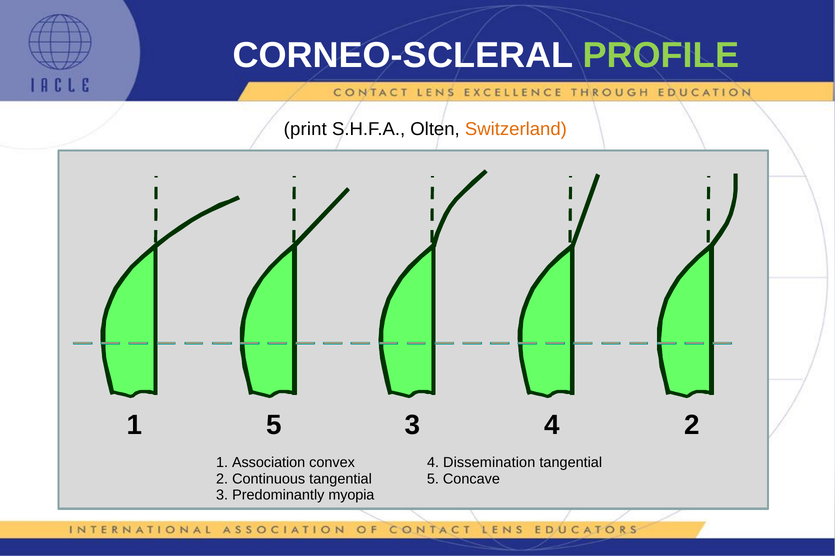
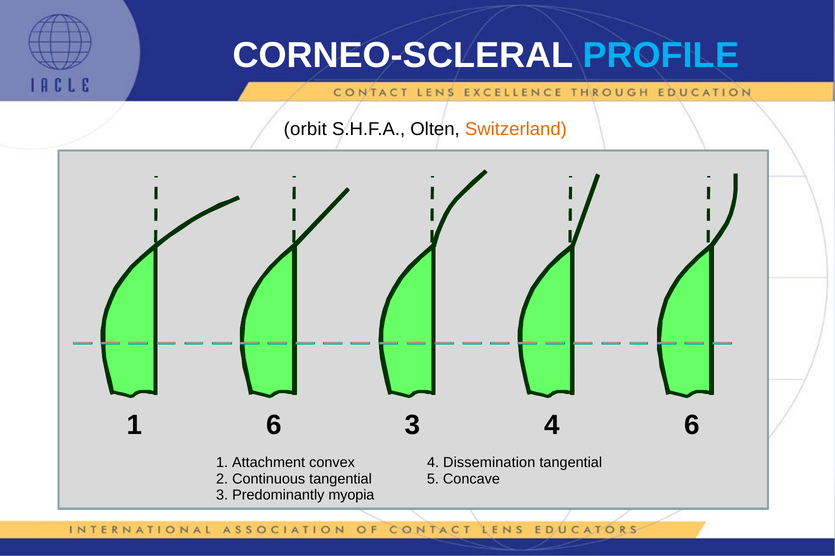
PROFILE colour: light green -> light blue
print: print -> orbit
1 5: 5 -> 6
4 2: 2 -> 6
Association: Association -> Attachment
